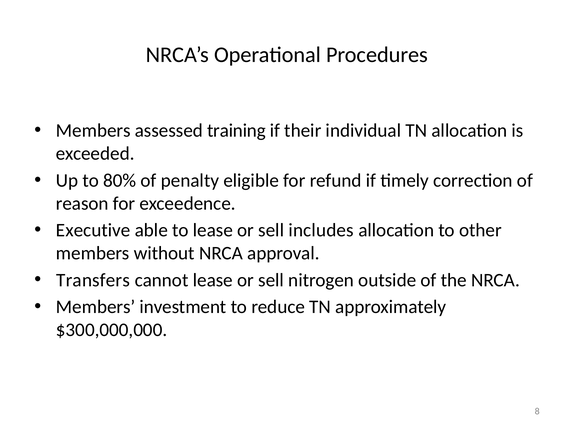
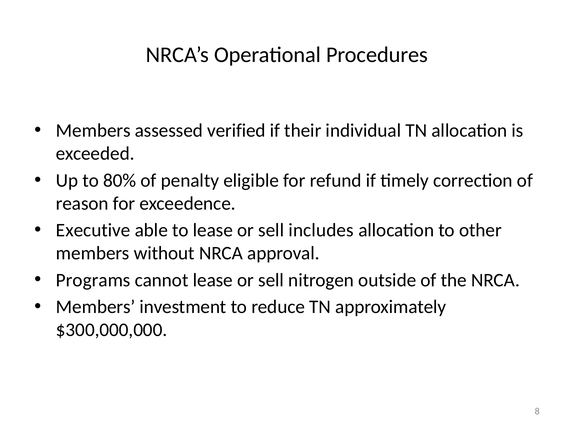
training: training -> verified
Transfers: Transfers -> Programs
